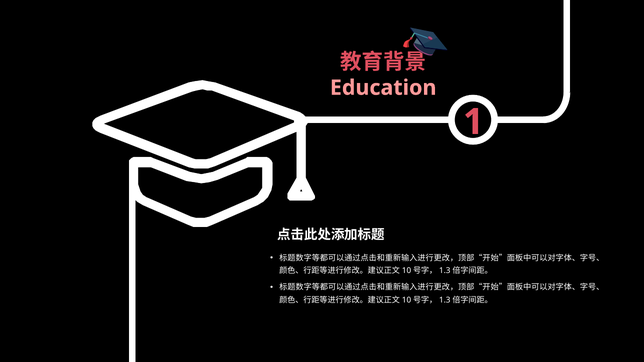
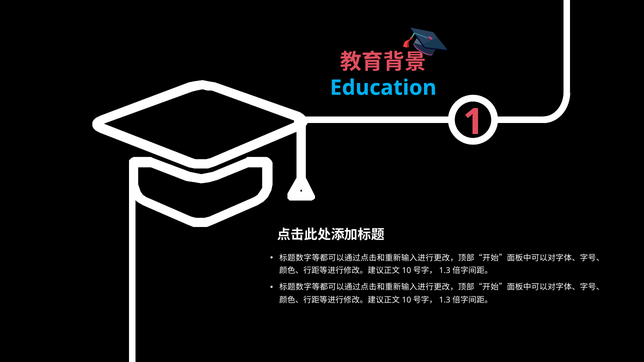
Education colour: pink -> light blue
